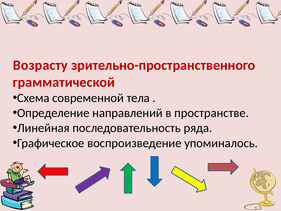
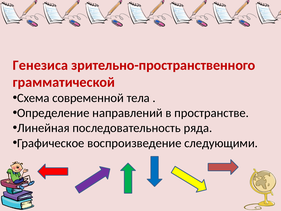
Возрасту: Возрасту -> Генезиса
упоминалось: упоминалось -> следующими
